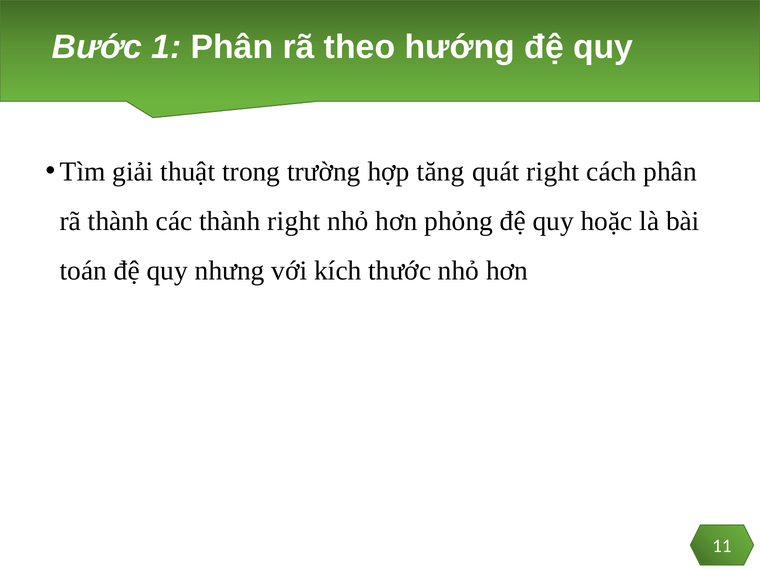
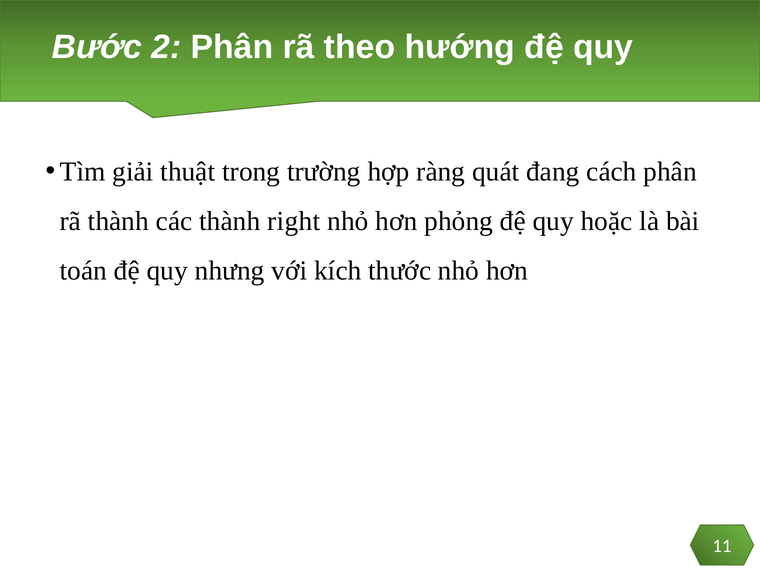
1: 1 -> 2
tăng: tăng -> ràng
quát right: right -> đang
